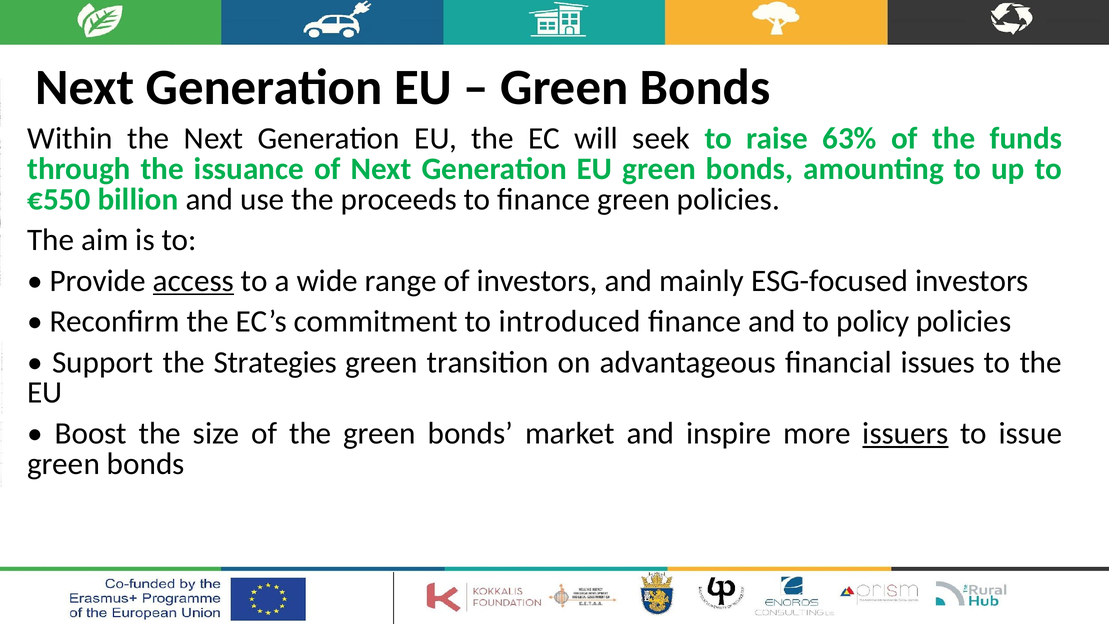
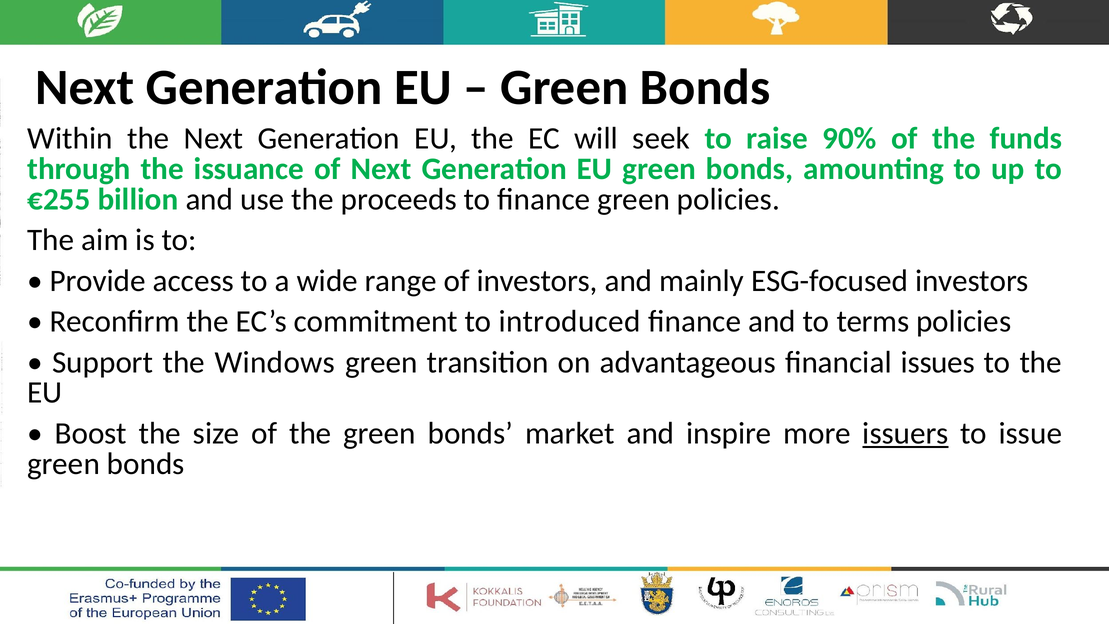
63%: 63% -> 90%
€550: €550 -> €255
access underline: present -> none
policy: policy -> terms
Strategies: Strategies -> Windows
